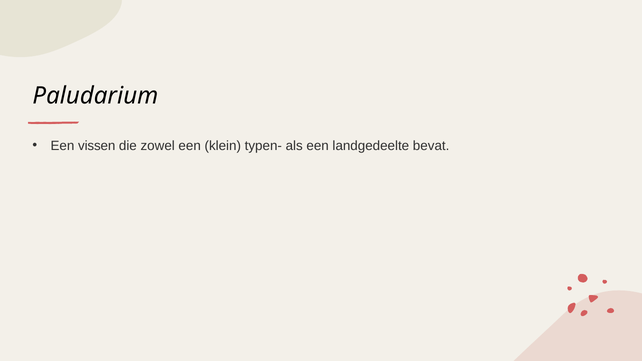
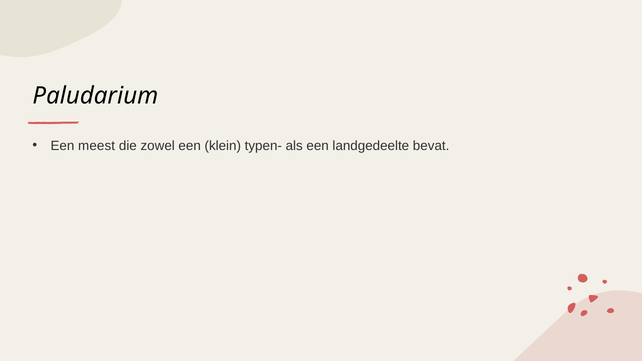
vissen: vissen -> meest
